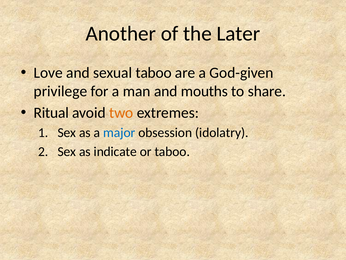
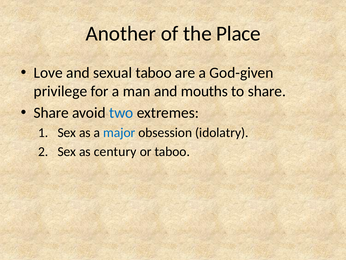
Later: Later -> Place
Ritual at (51, 113): Ritual -> Share
two colour: orange -> blue
indicate: indicate -> century
